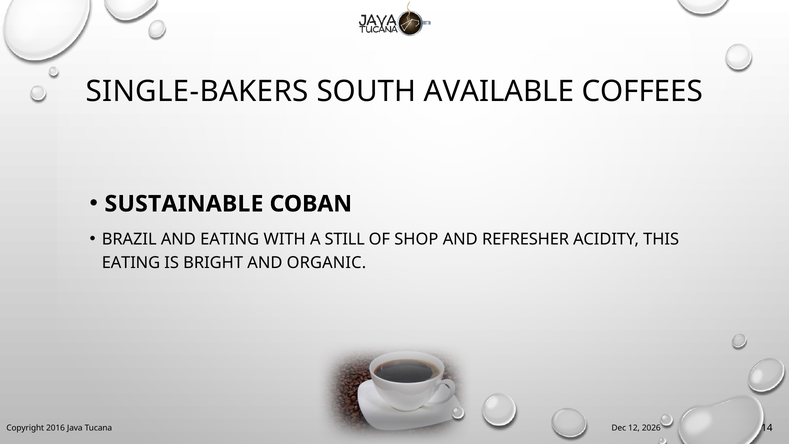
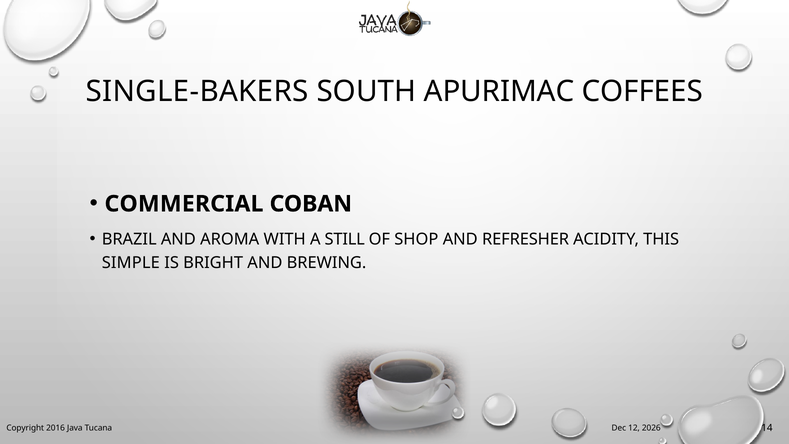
AVAILABLE: AVAILABLE -> APURIMAC
SUSTAINABLE: SUSTAINABLE -> COMMERCIAL
AND EATING: EATING -> AROMA
EATING at (131, 263): EATING -> SIMPLE
ORGANIC: ORGANIC -> BREWING
